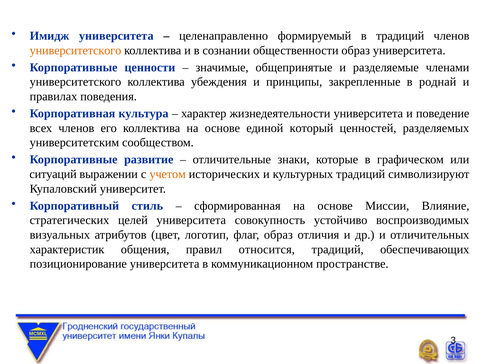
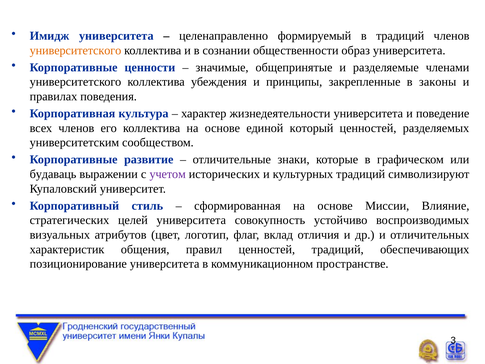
роднай: роднай -> законы
ситуаций: ситуаций -> будаваць
учетом colour: orange -> purple
флаг образ: образ -> вклад
правил относится: относится -> ценностей
